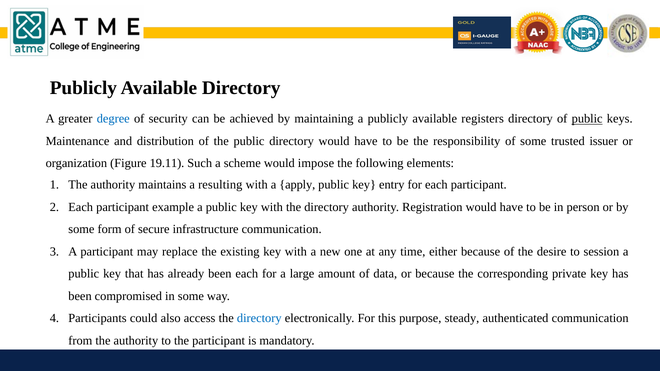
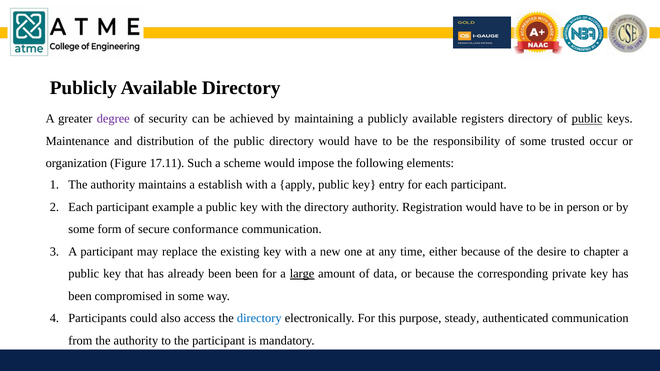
degree colour: blue -> purple
issuer: issuer -> occur
19.11: 19.11 -> 17.11
resulting: resulting -> establish
infrastructure: infrastructure -> conformance
session: session -> chapter
been each: each -> been
large underline: none -> present
